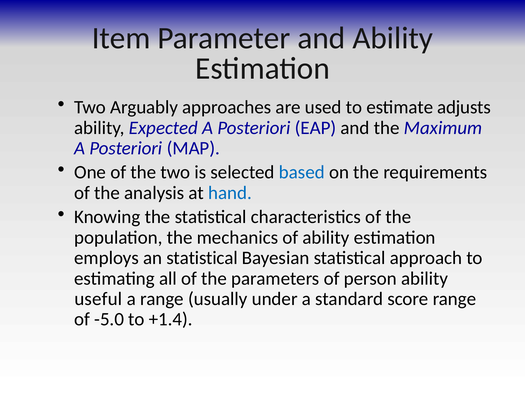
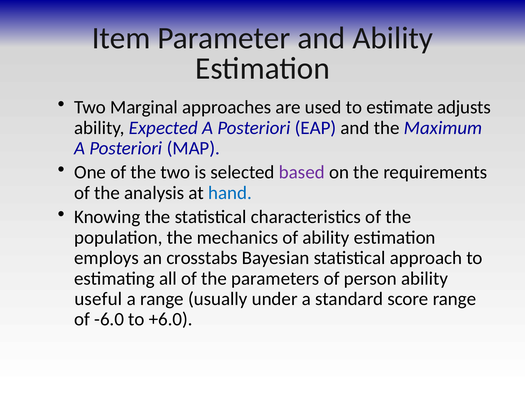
Arguably: Arguably -> Marginal
based colour: blue -> purple
an statistical: statistical -> crosstabs
-5.0: -5.0 -> -6.0
+1.4: +1.4 -> +6.0
